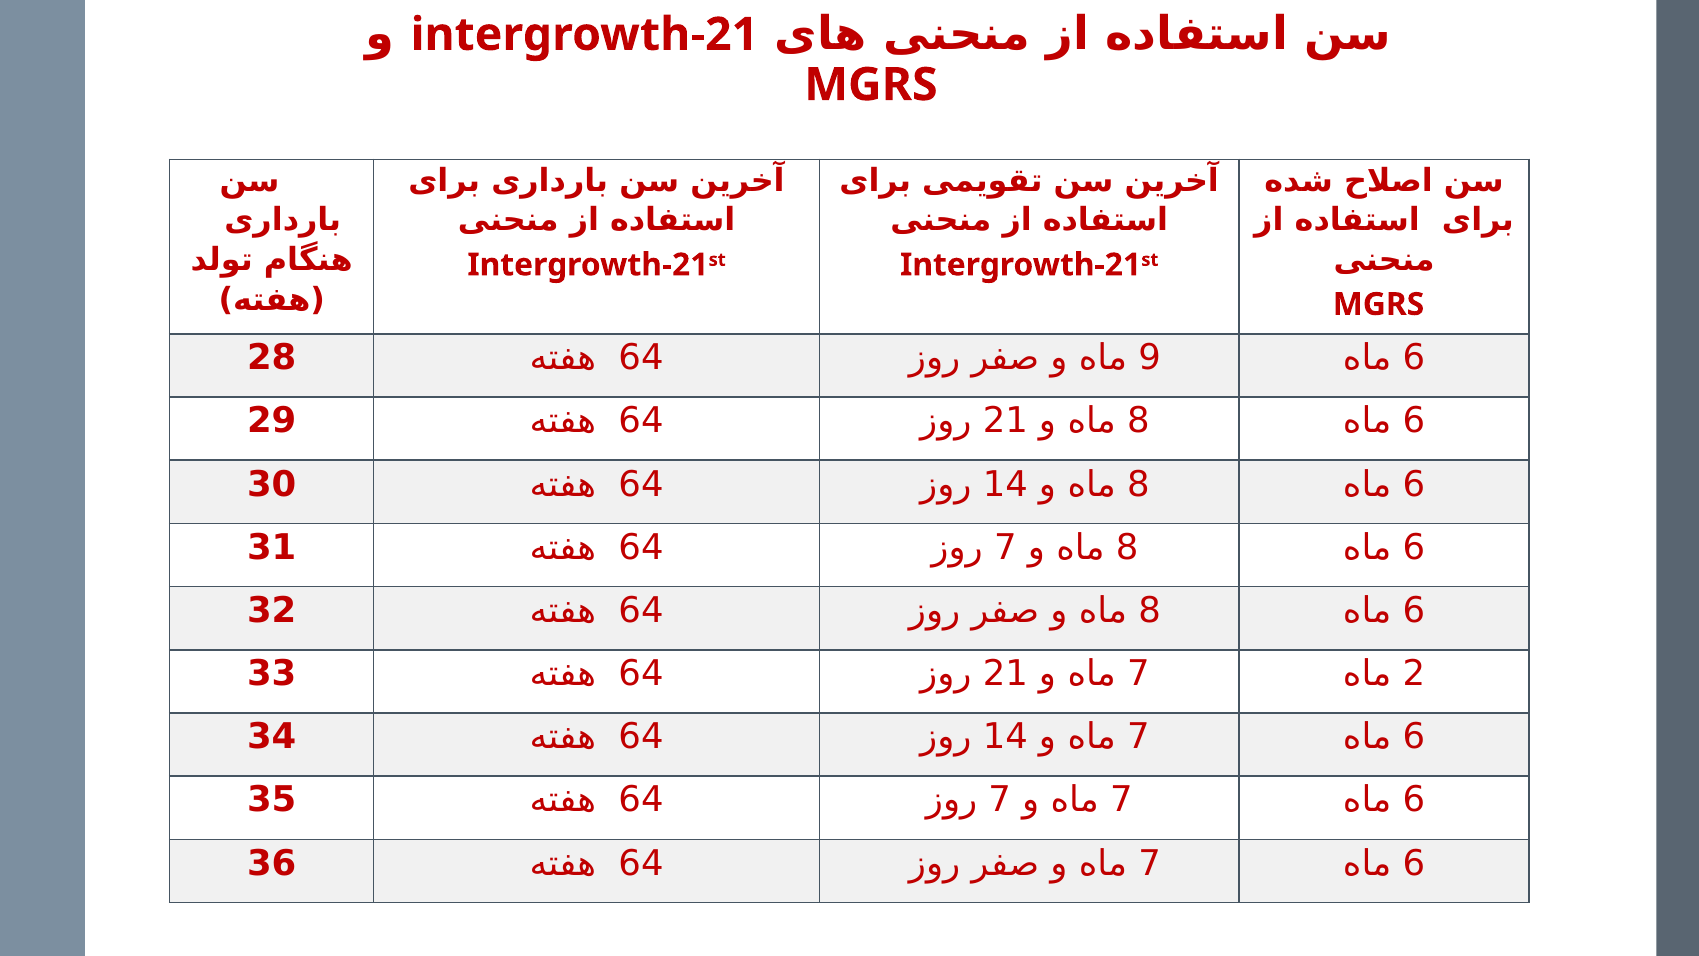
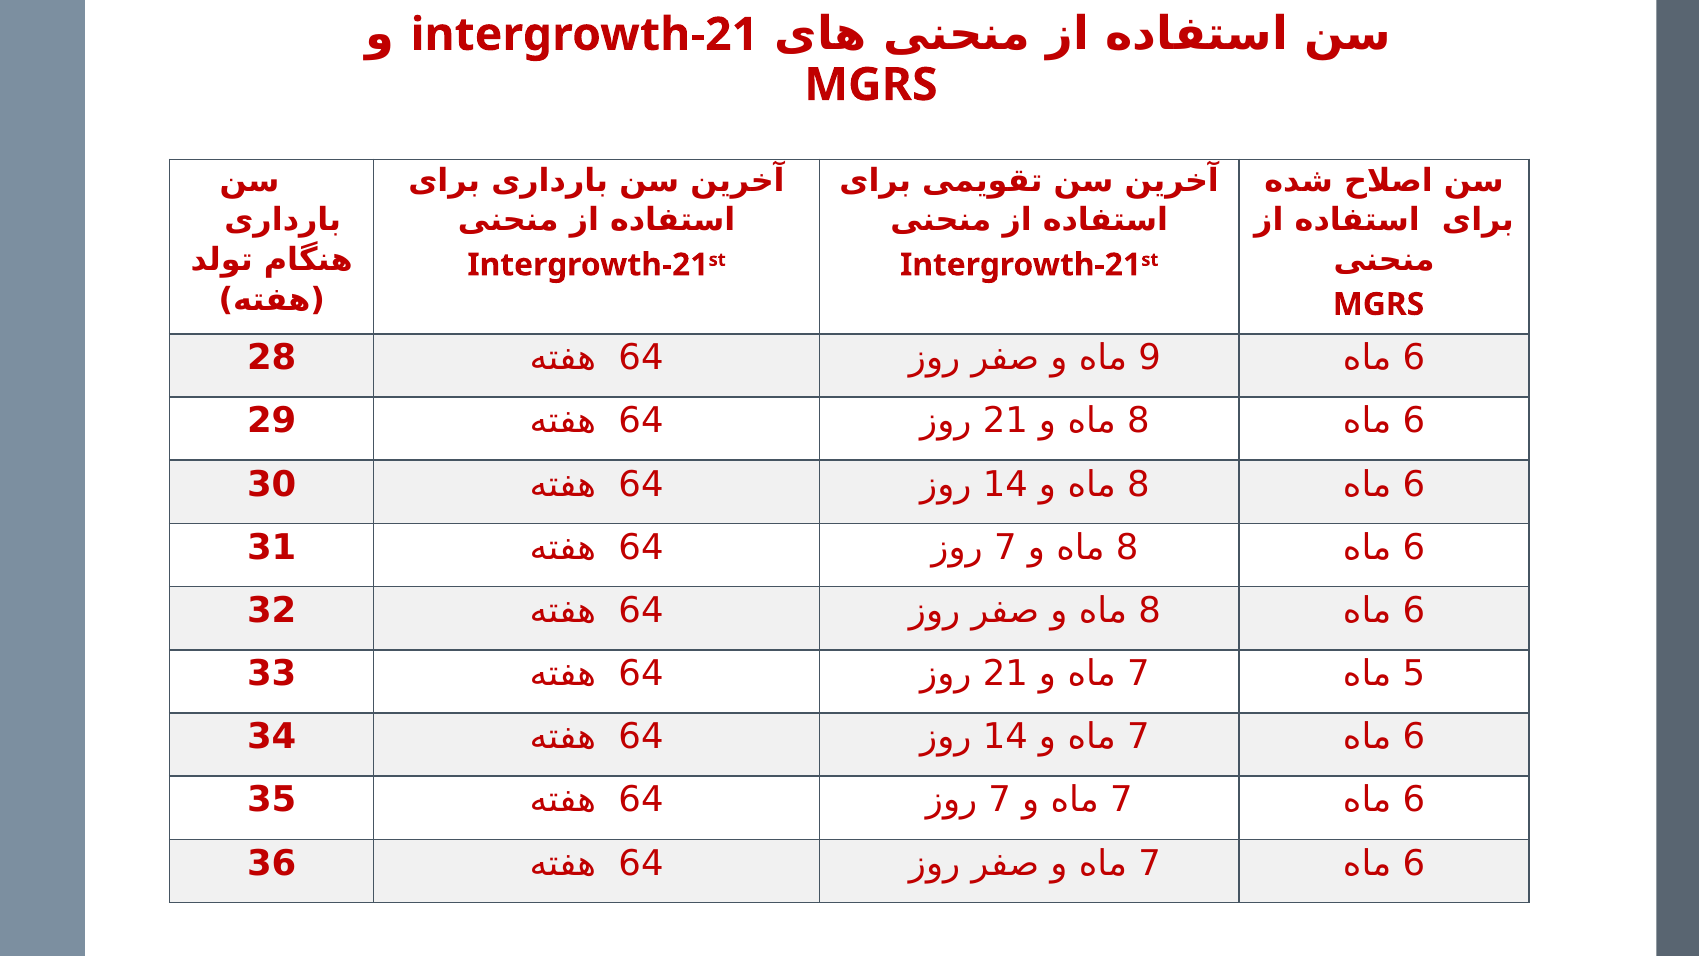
2: 2 -> 5
